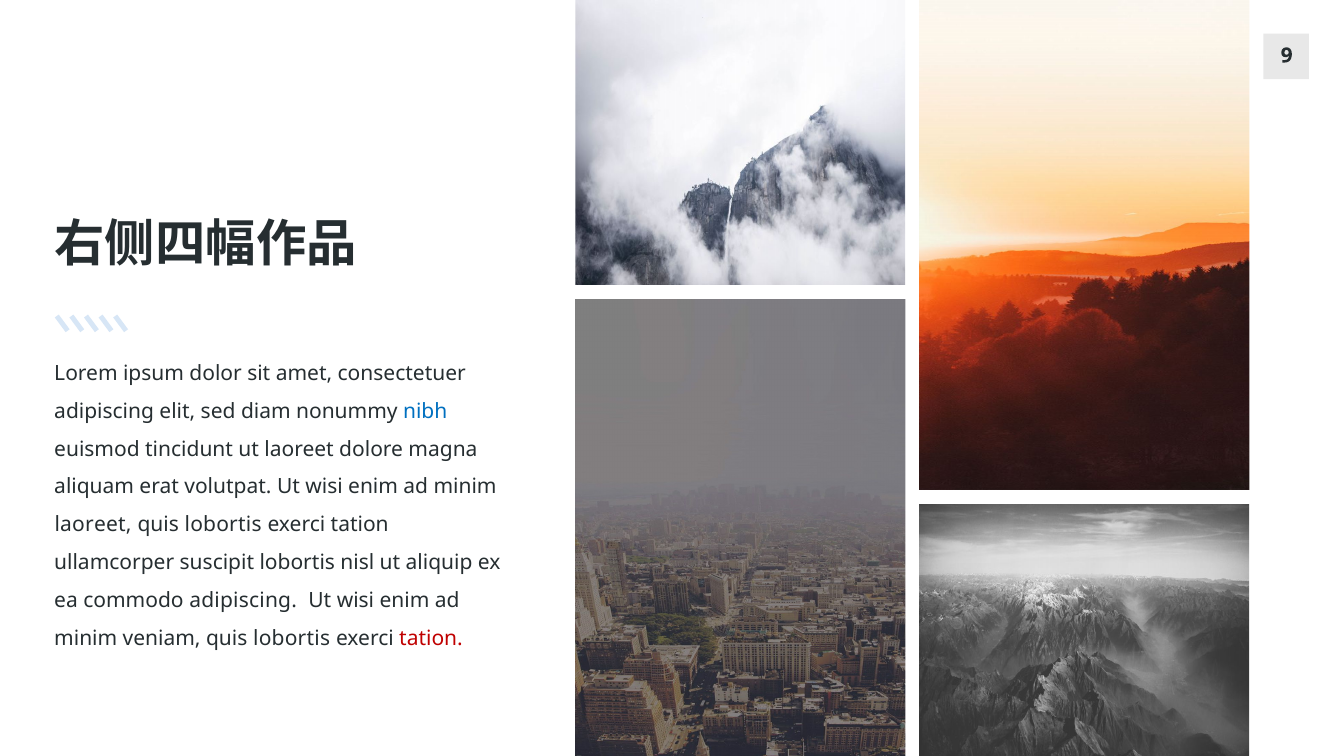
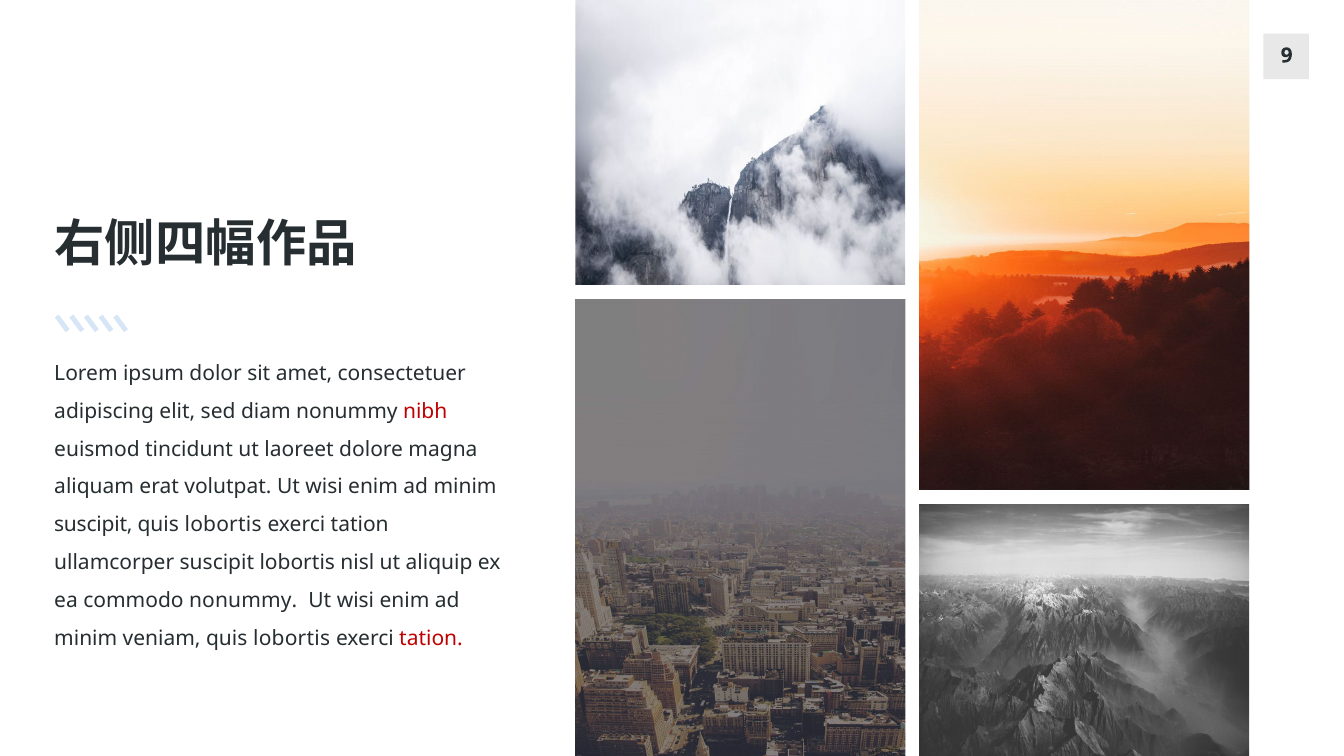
nibh colour: blue -> red
laoreet at (93, 525): laoreet -> suscipit
commodo adipiscing: adipiscing -> nonummy
